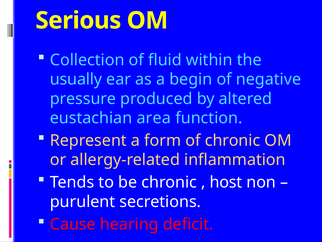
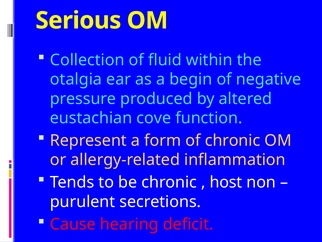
usually: usually -> otalgia
area: area -> cove
